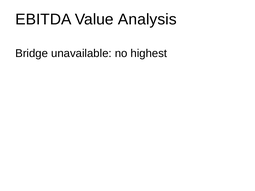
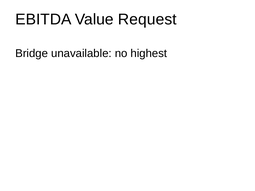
Analysis: Analysis -> Request
